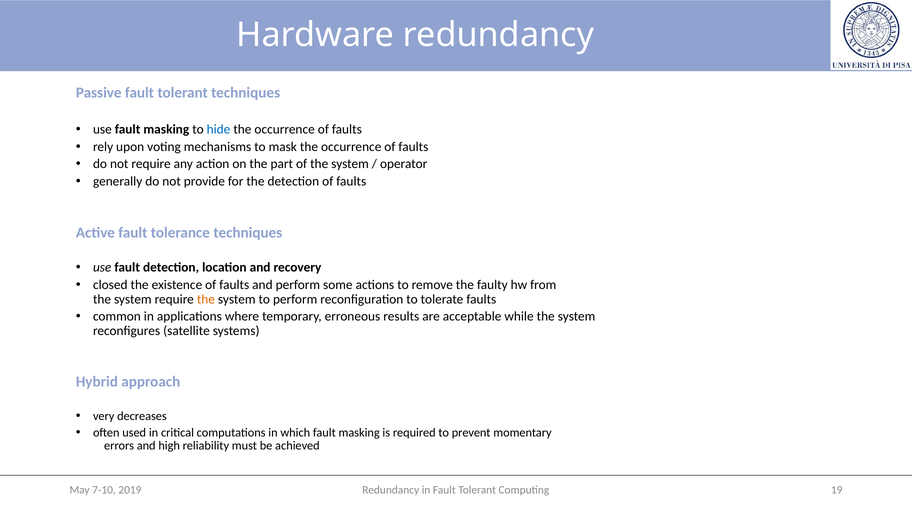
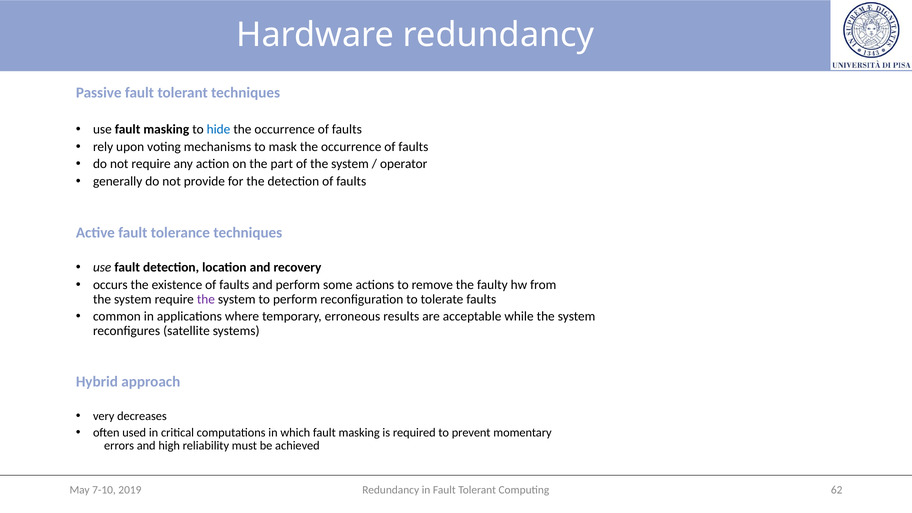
closed: closed -> occurs
the at (206, 299) colour: orange -> purple
19: 19 -> 62
